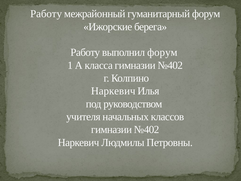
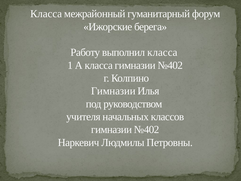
Работу at (46, 14): Работу -> Класса
выполнил форум: форум -> класса
Наркевич at (113, 91): Наркевич -> Гимназии
